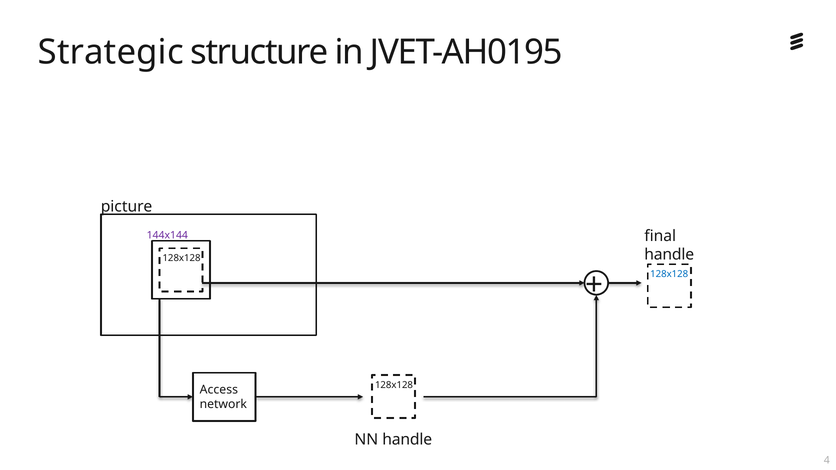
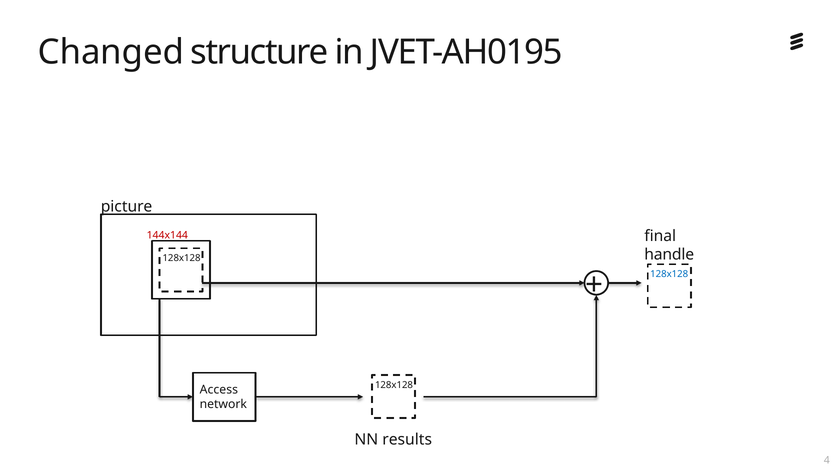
Strategic: Strategic -> Changed
144x144 colour: purple -> red
NN handle: handle -> results
